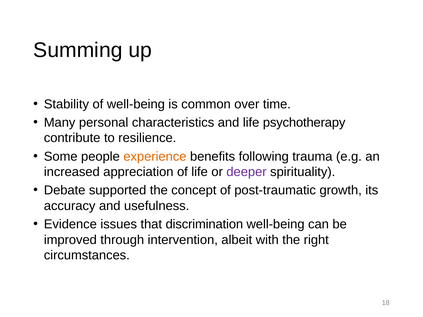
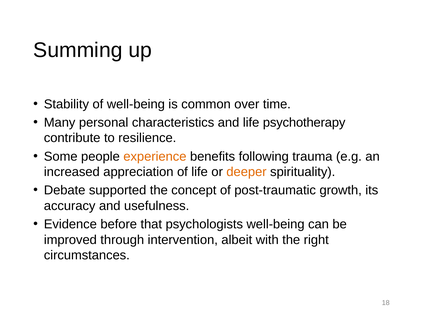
deeper colour: purple -> orange
issues: issues -> before
discrimination: discrimination -> psychologists
